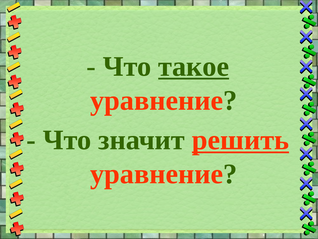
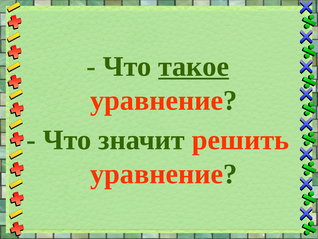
решить underline: present -> none
